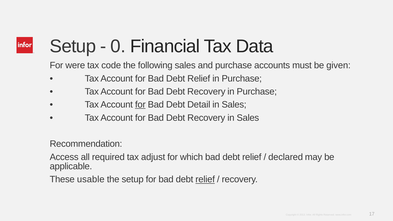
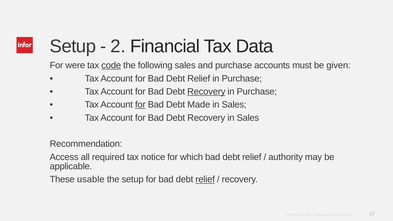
0: 0 -> 2
code underline: none -> present
Recovery at (206, 92) underline: none -> present
Detail: Detail -> Made
adjust: adjust -> notice
declared: declared -> authority
